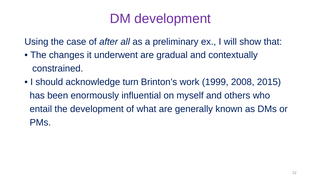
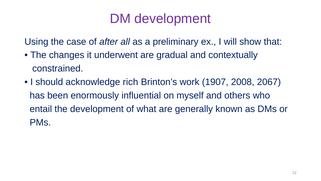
turn: turn -> rich
1999: 1999 -> 1907
2015: 2015 -> 2067
